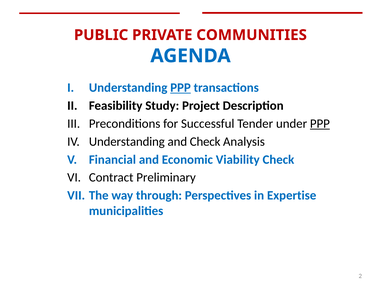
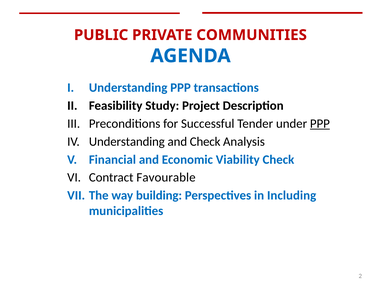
PPP at (181, 88) underline: present -> none
Preliminary: Preliminary -> Favourable
through: through -> building
Expertise: Expertise -> Including
